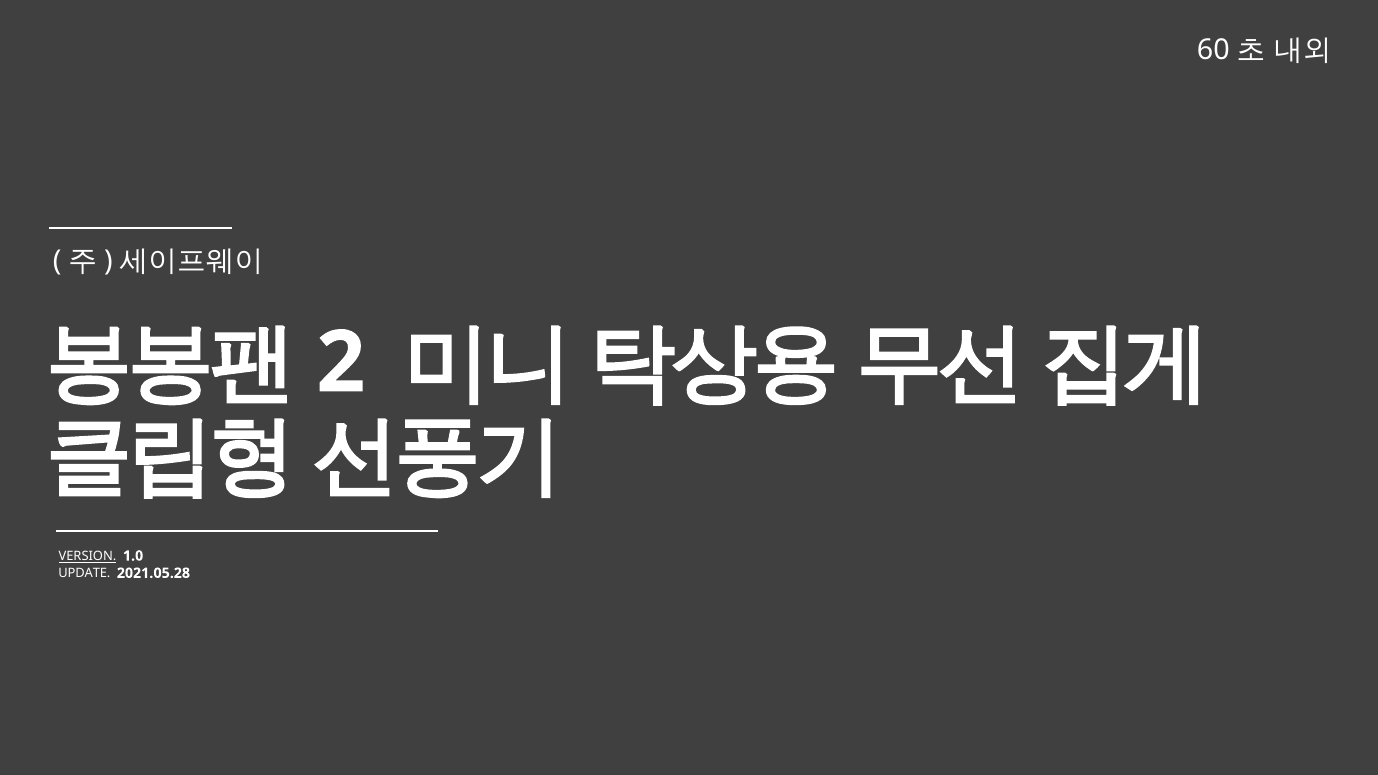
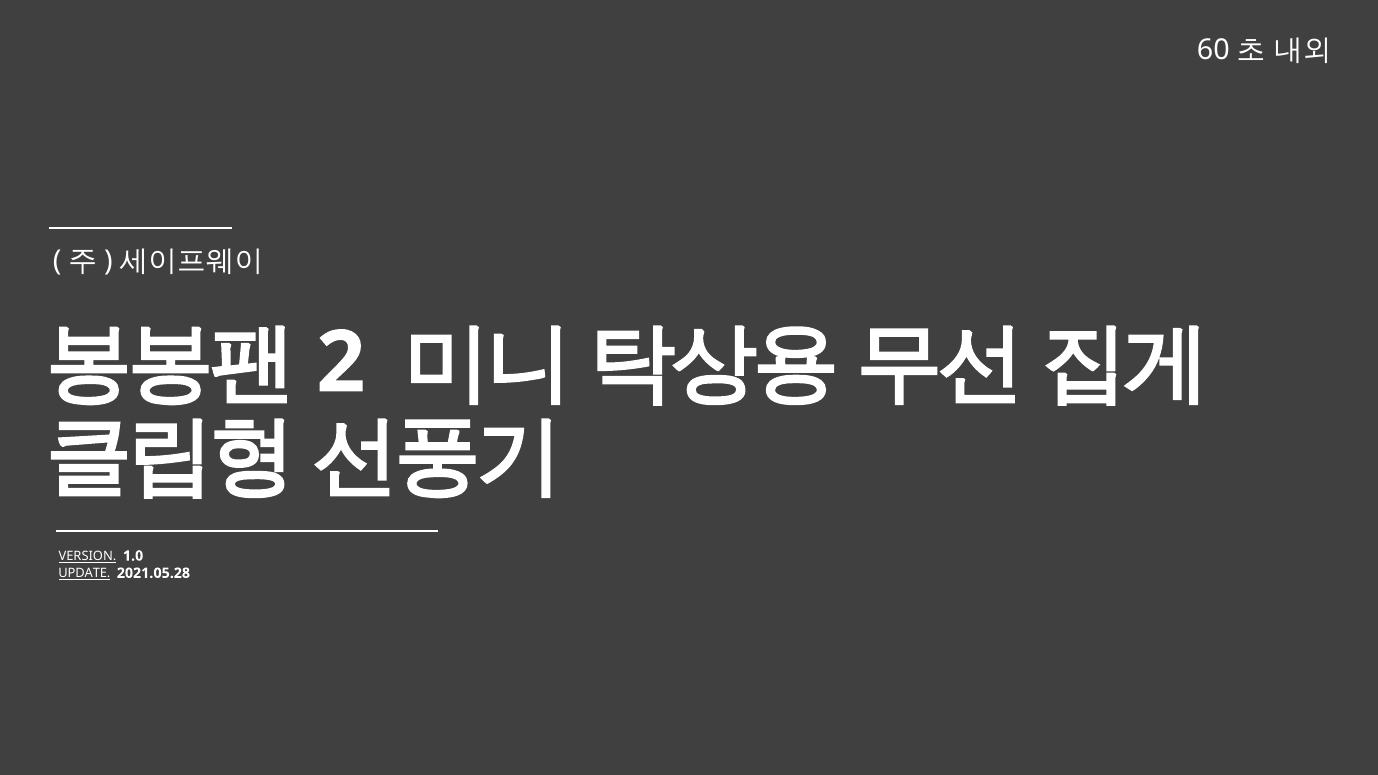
UPDATE underline: none -> present
